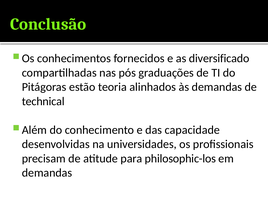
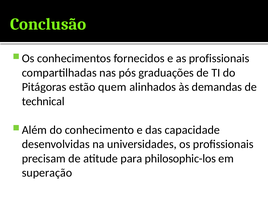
as diversificado: diversificado -> profissionais
teoria: teoria -> quem
demandas at (47, 173): demandas -> superação
